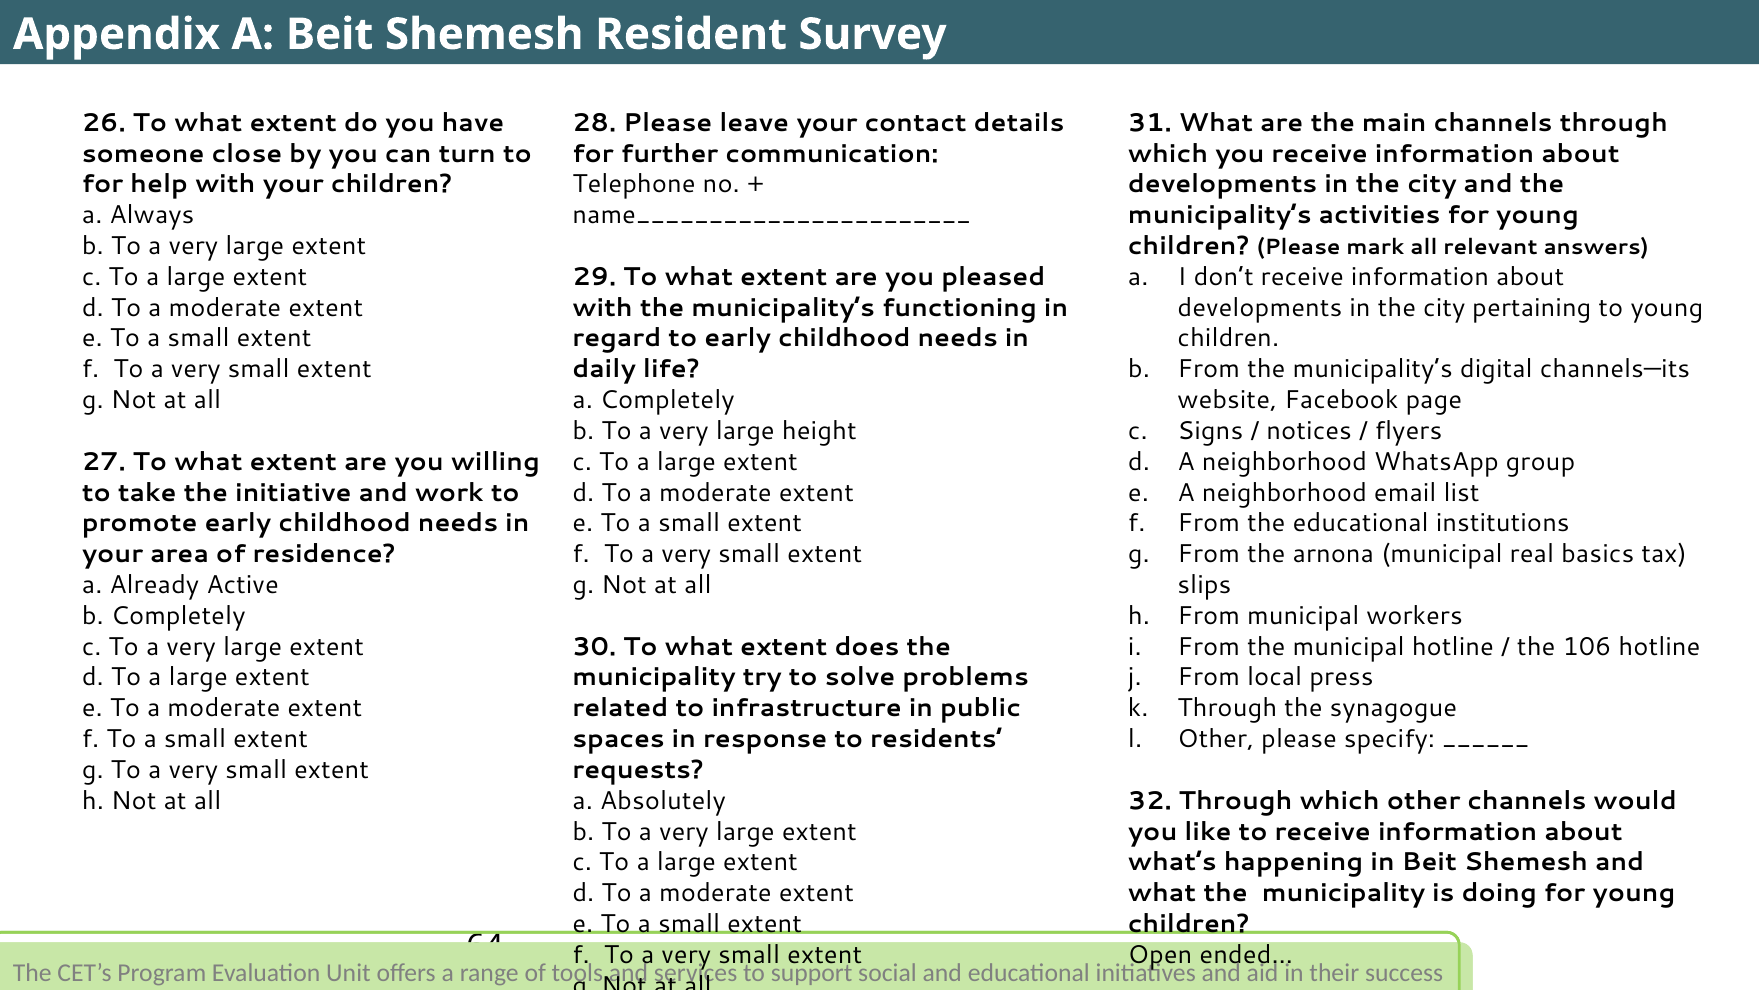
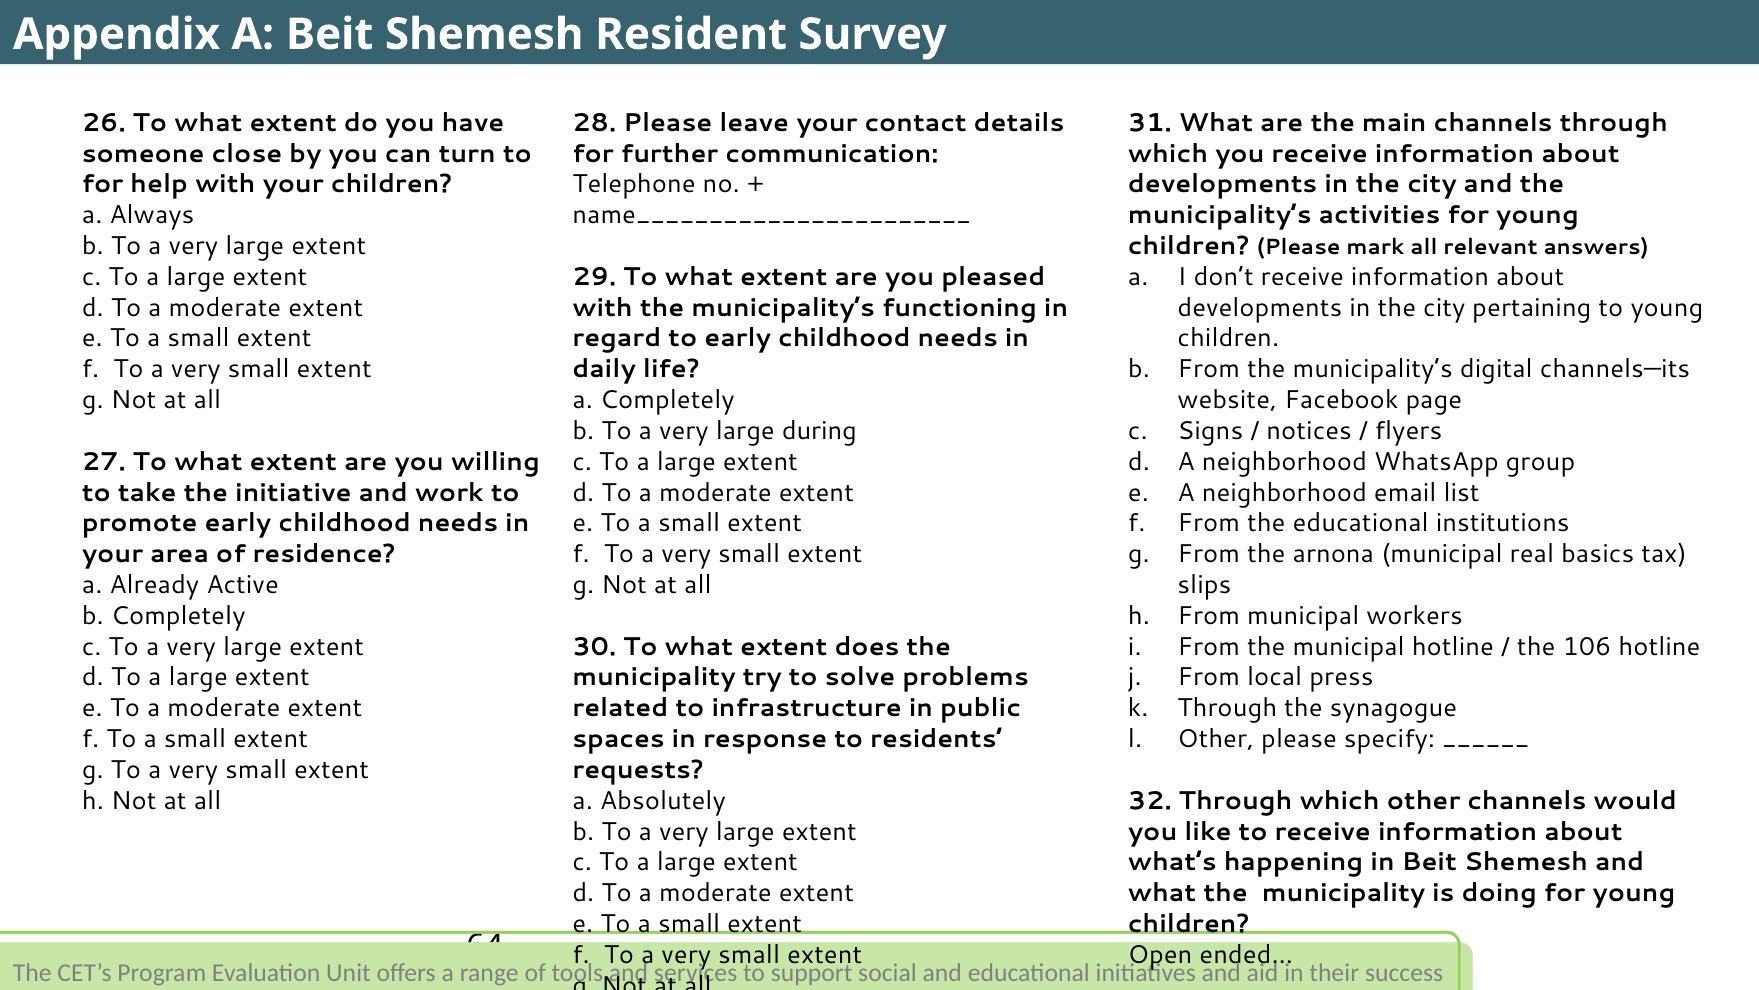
height: height -> during
